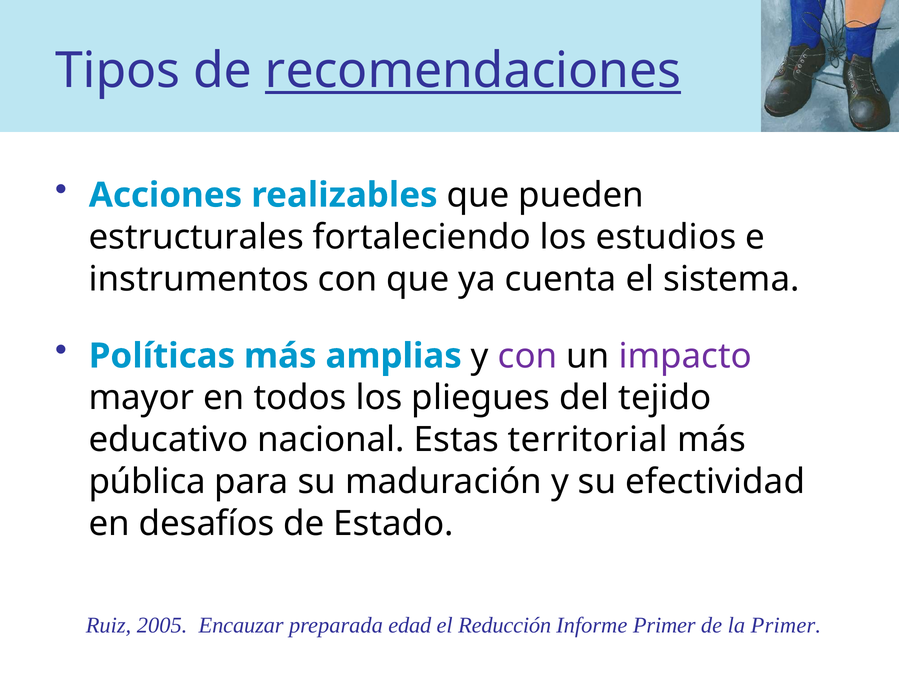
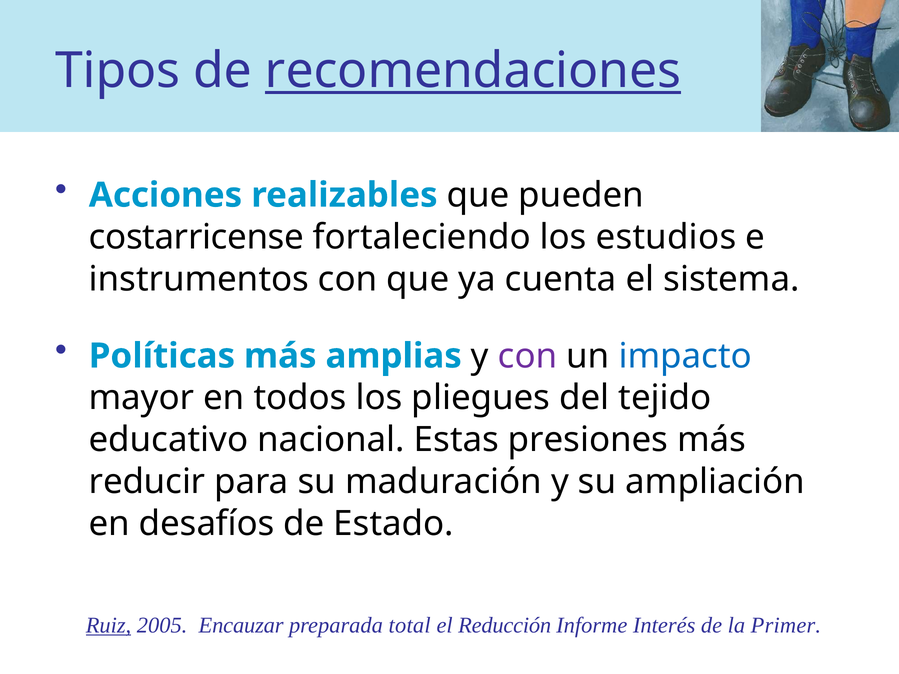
estructurales: estructurales -> costarricense
impacto colour: purple -> blue
territorial: territorial -> presiones
pública: pública -> reducir
efectividad: efectividad -> ampliación
Ruiz underline: none -> present
edad: edad -> total
Informe Primer: Primer -> Interés
